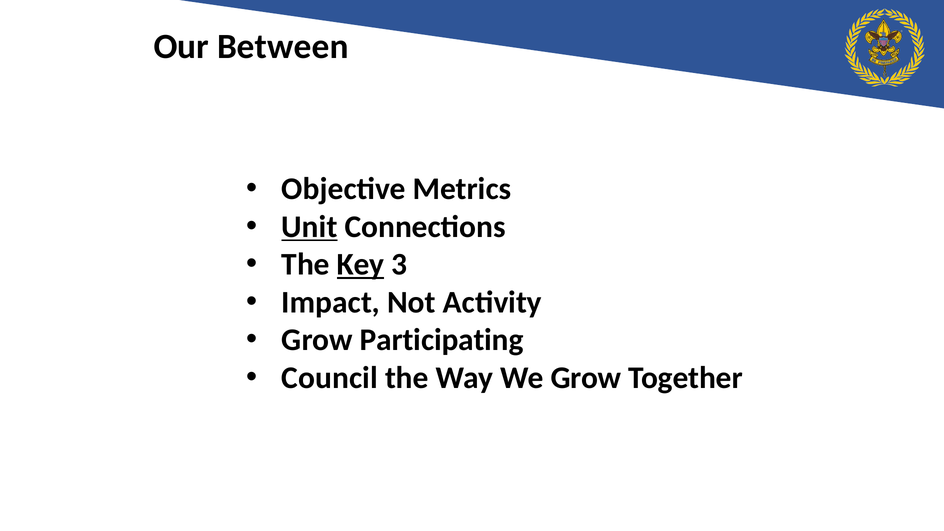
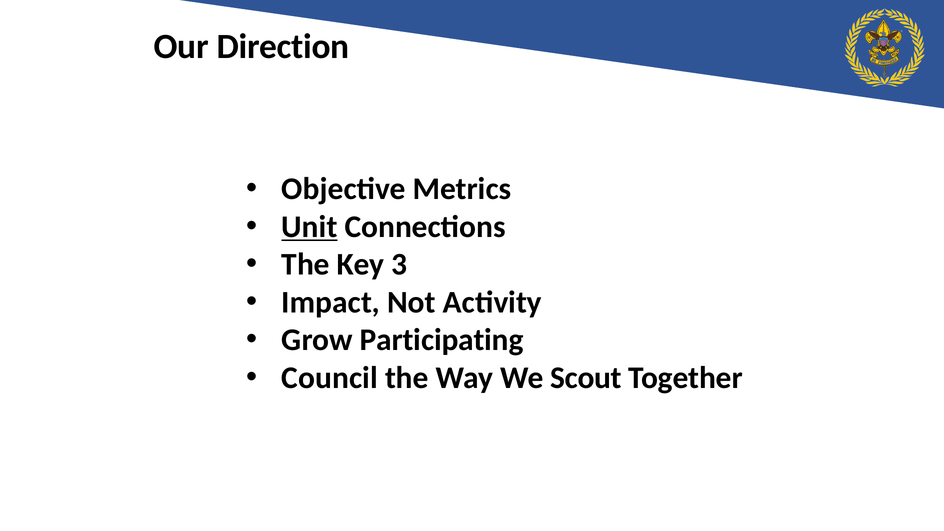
Between: Between -> Direction
Key underline: present -> none
We Grow: Grow -> Scout
